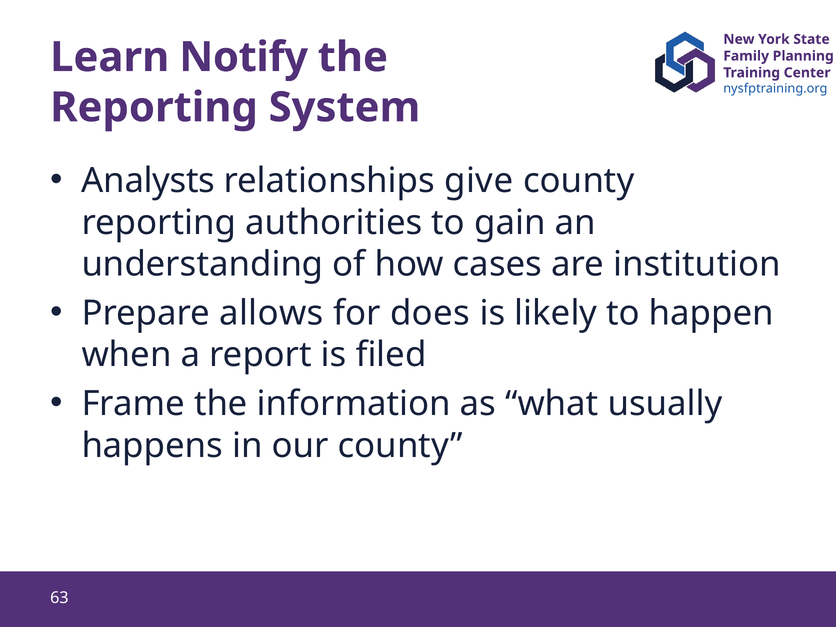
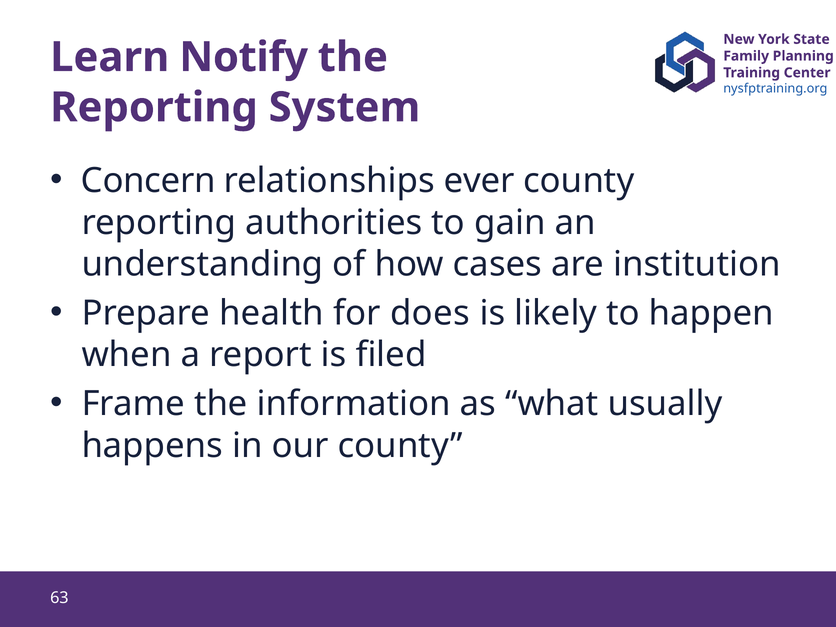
Analysts: Analysts -> Concern
give: give -> ever
allows: allows -> health
